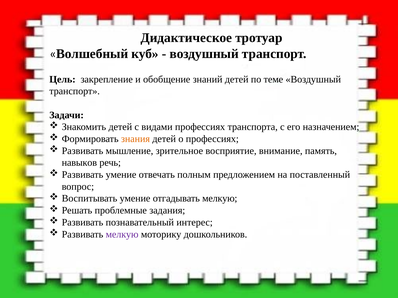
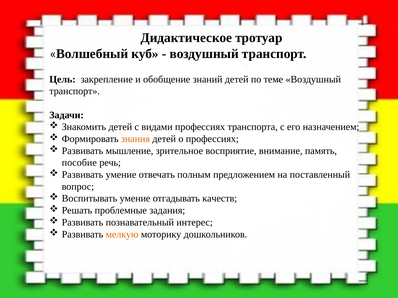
навыков: навыков -> пособие
отгадывать мелкую: мелкую -> качеств
мелкую at (122, 235) colour: purple -> orange
